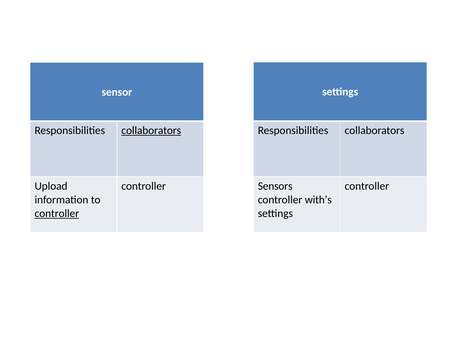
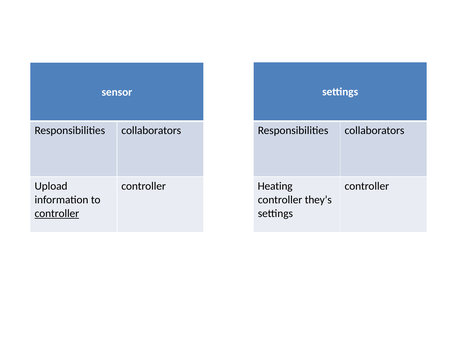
collaborators at (151, 131) underline: present -> none
Sensors: Sensors -> Heating
with’s: with’s -> they’s
